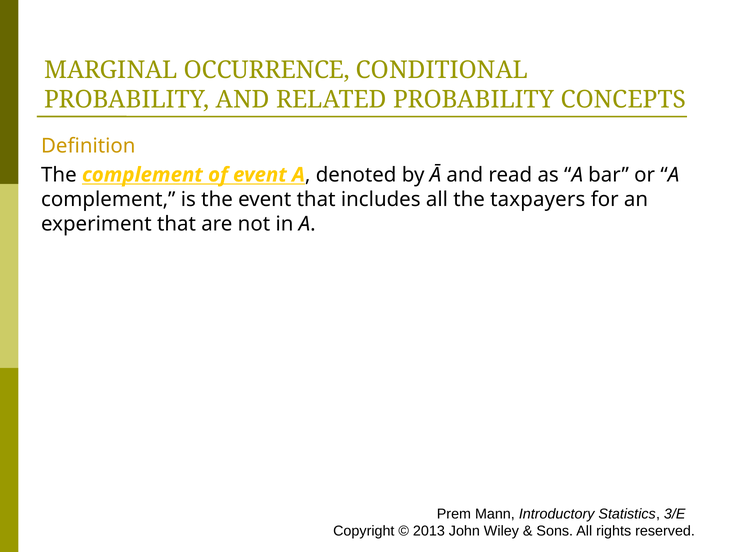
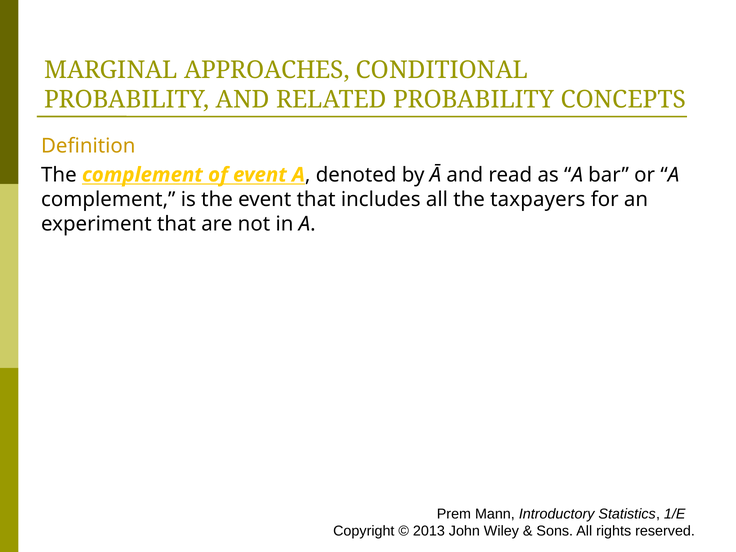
OCCURRENCE: OCCURRENCE -> APPROACHES
3/E: 3/E -> 1/E
